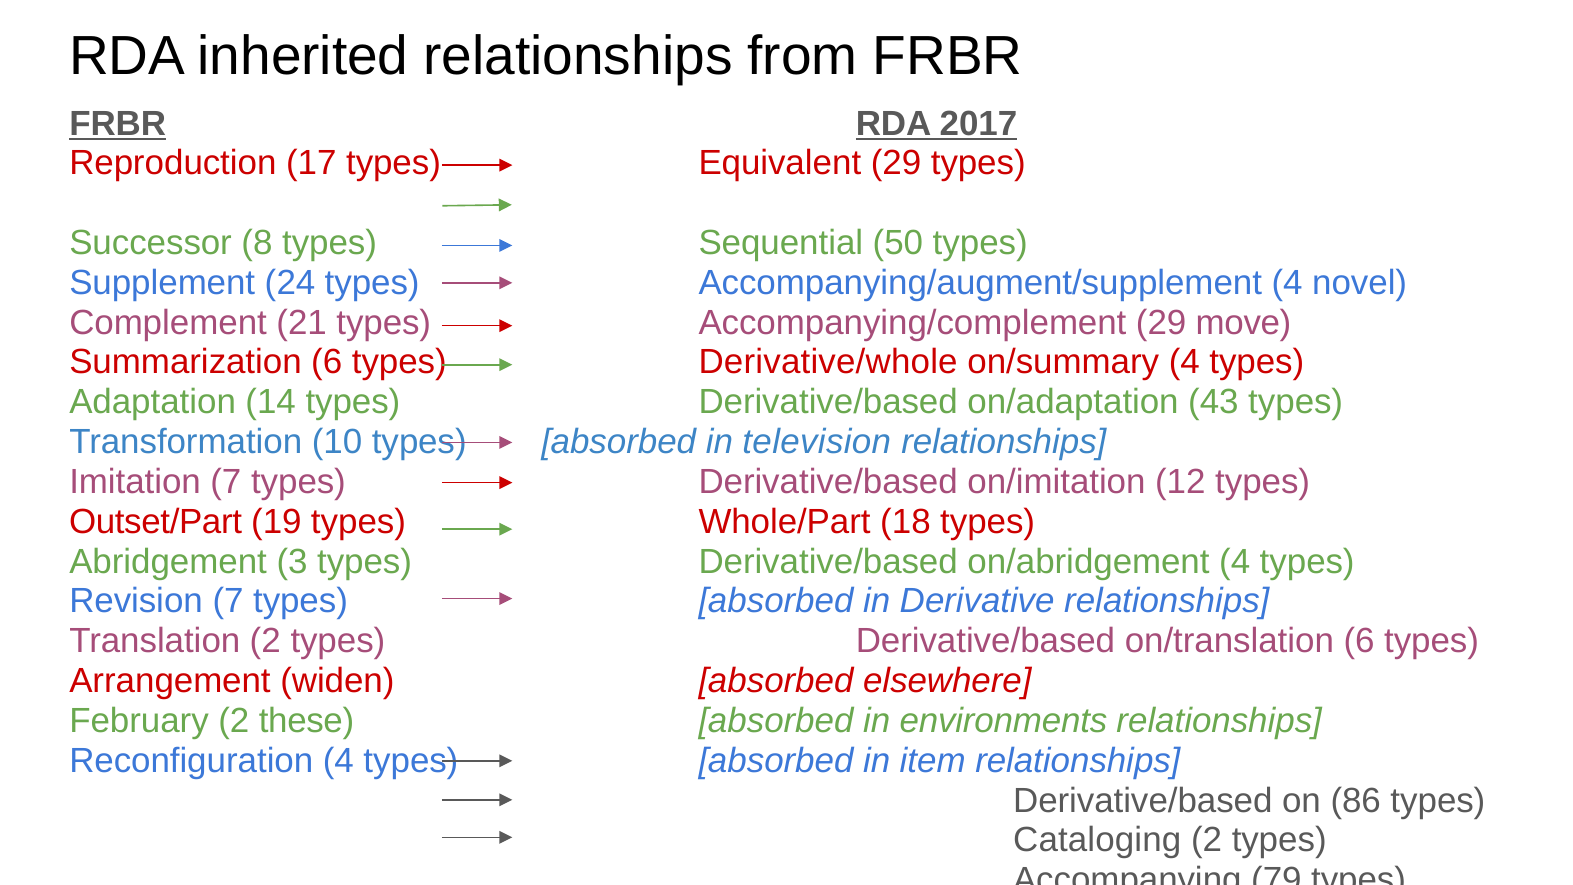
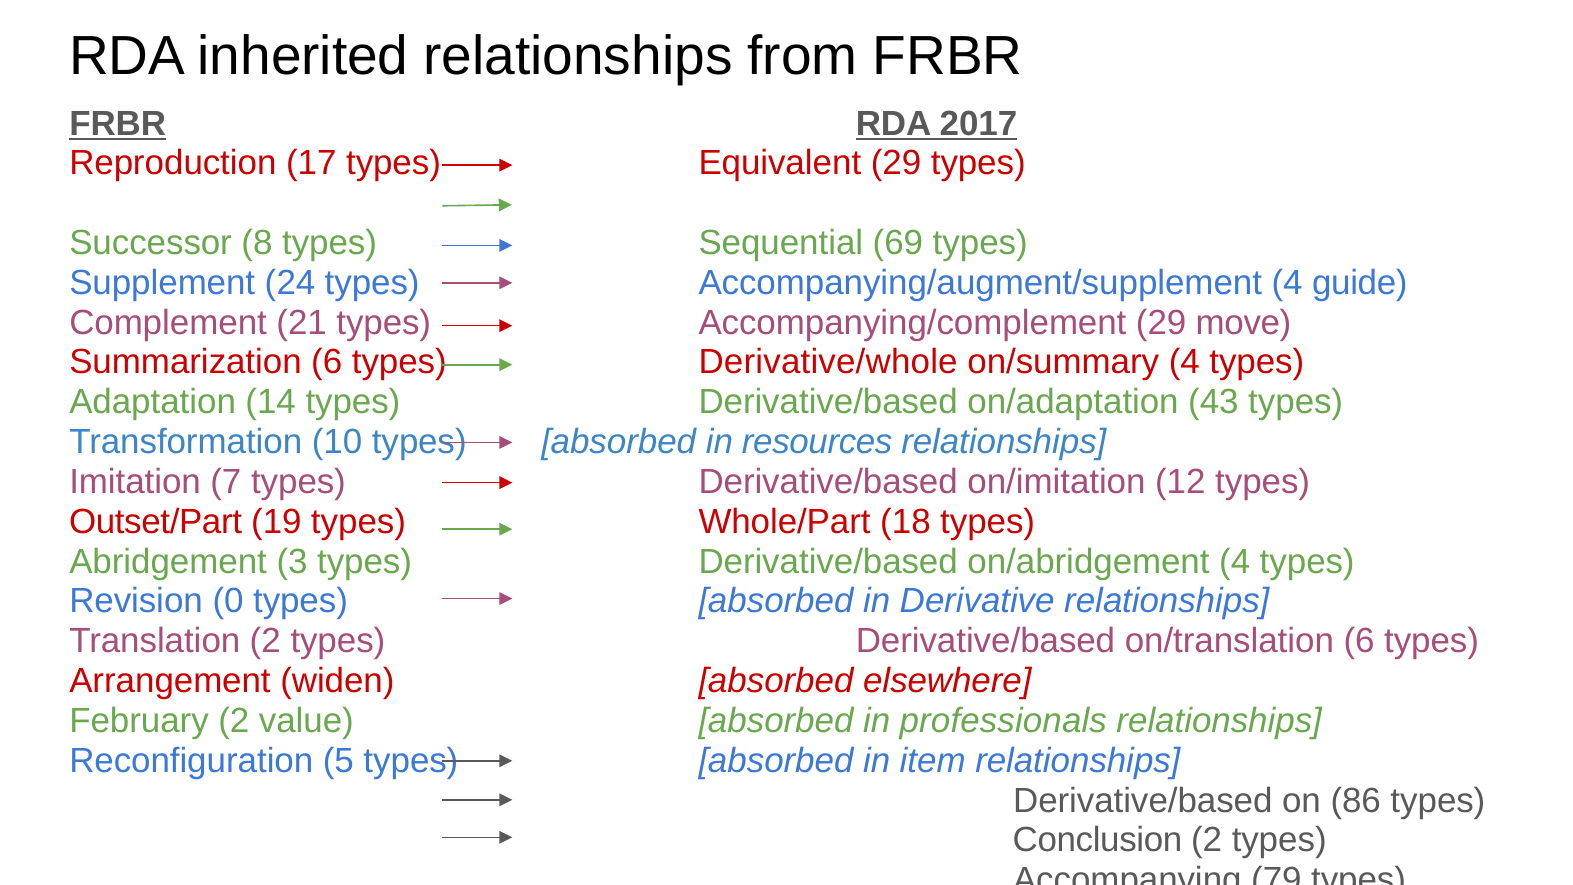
50: 50 -> 69
novel: novel -> guide
television: television -> resources
Revision 7: 7 -> 0
these: these -> value
environments: environments -> professionals
Reconfiguration 4: 4 -> 5
Cataloging: Cataloging -> Conclusion
